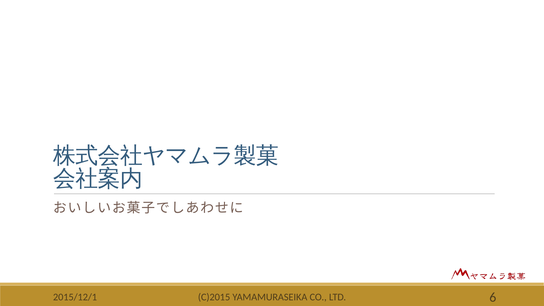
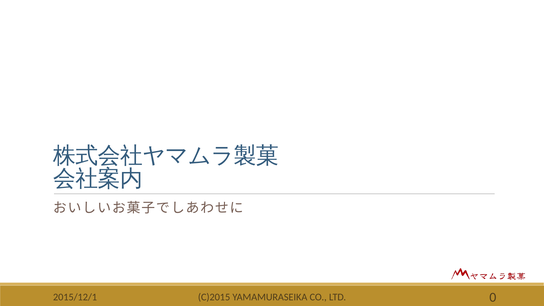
6: 6 -> 0
